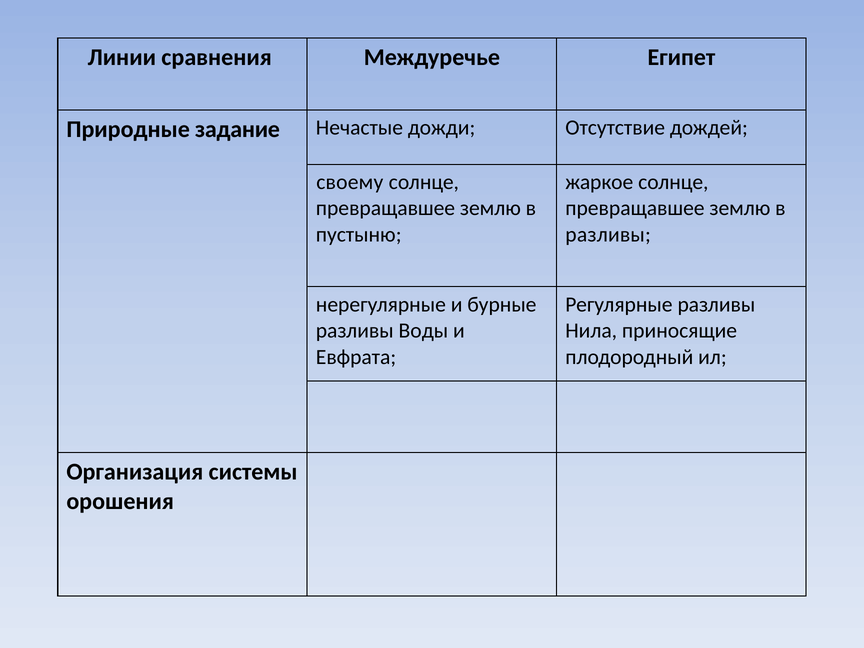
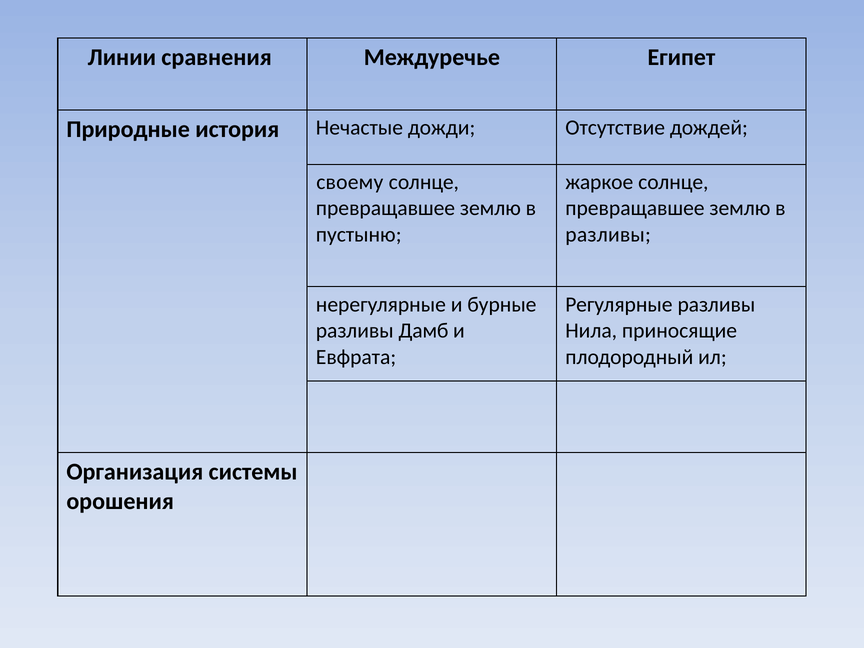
задание: задание -> история
Воды: Воды -> Дамб
